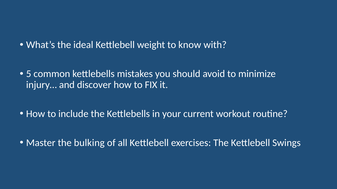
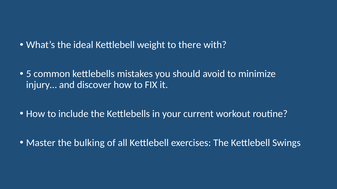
know: know -> there
